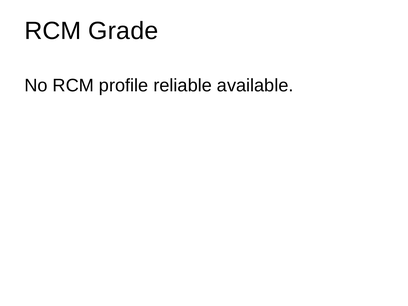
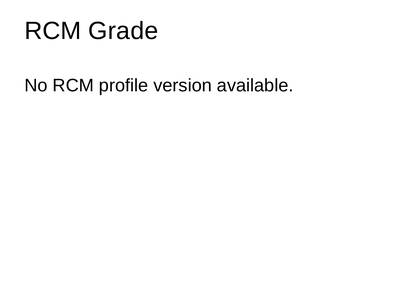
reliable: reliable -> version
